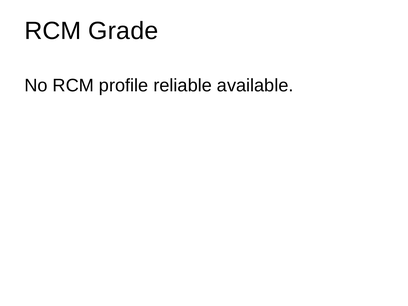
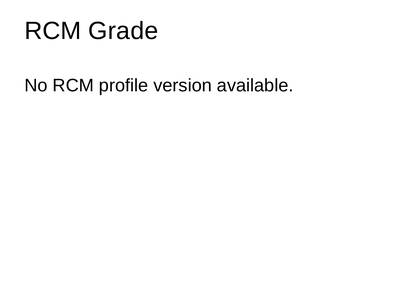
reliable: reliable -> version
